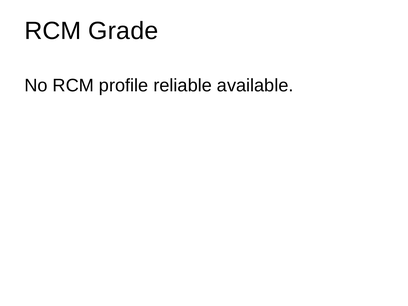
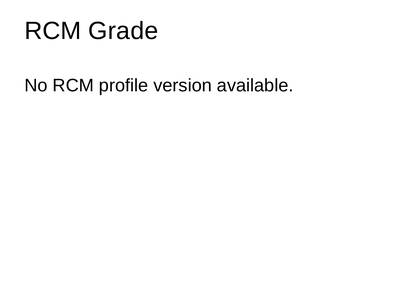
reliable: reliable -> version
